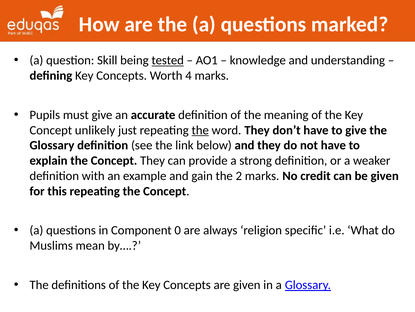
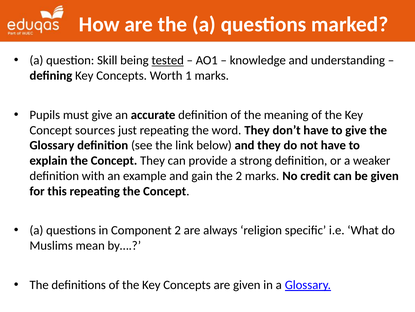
4: 4 -> 1
unlikely: unlikely -> sources
the at (200, 130) underline: present -> none
Component 0: 0 -> 2
